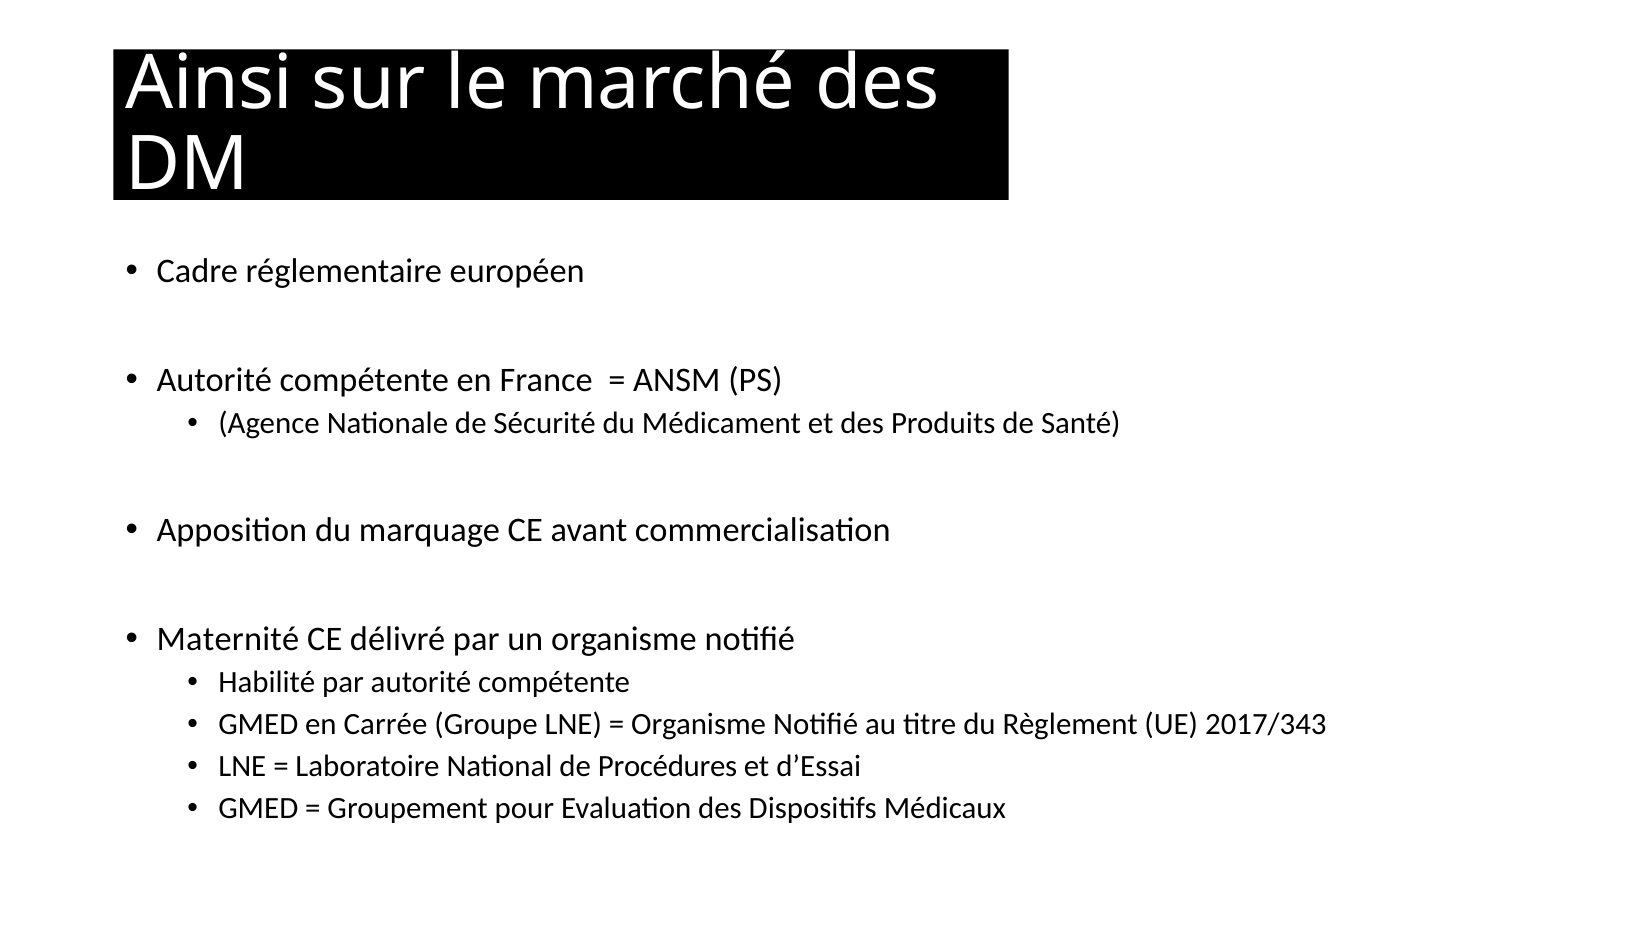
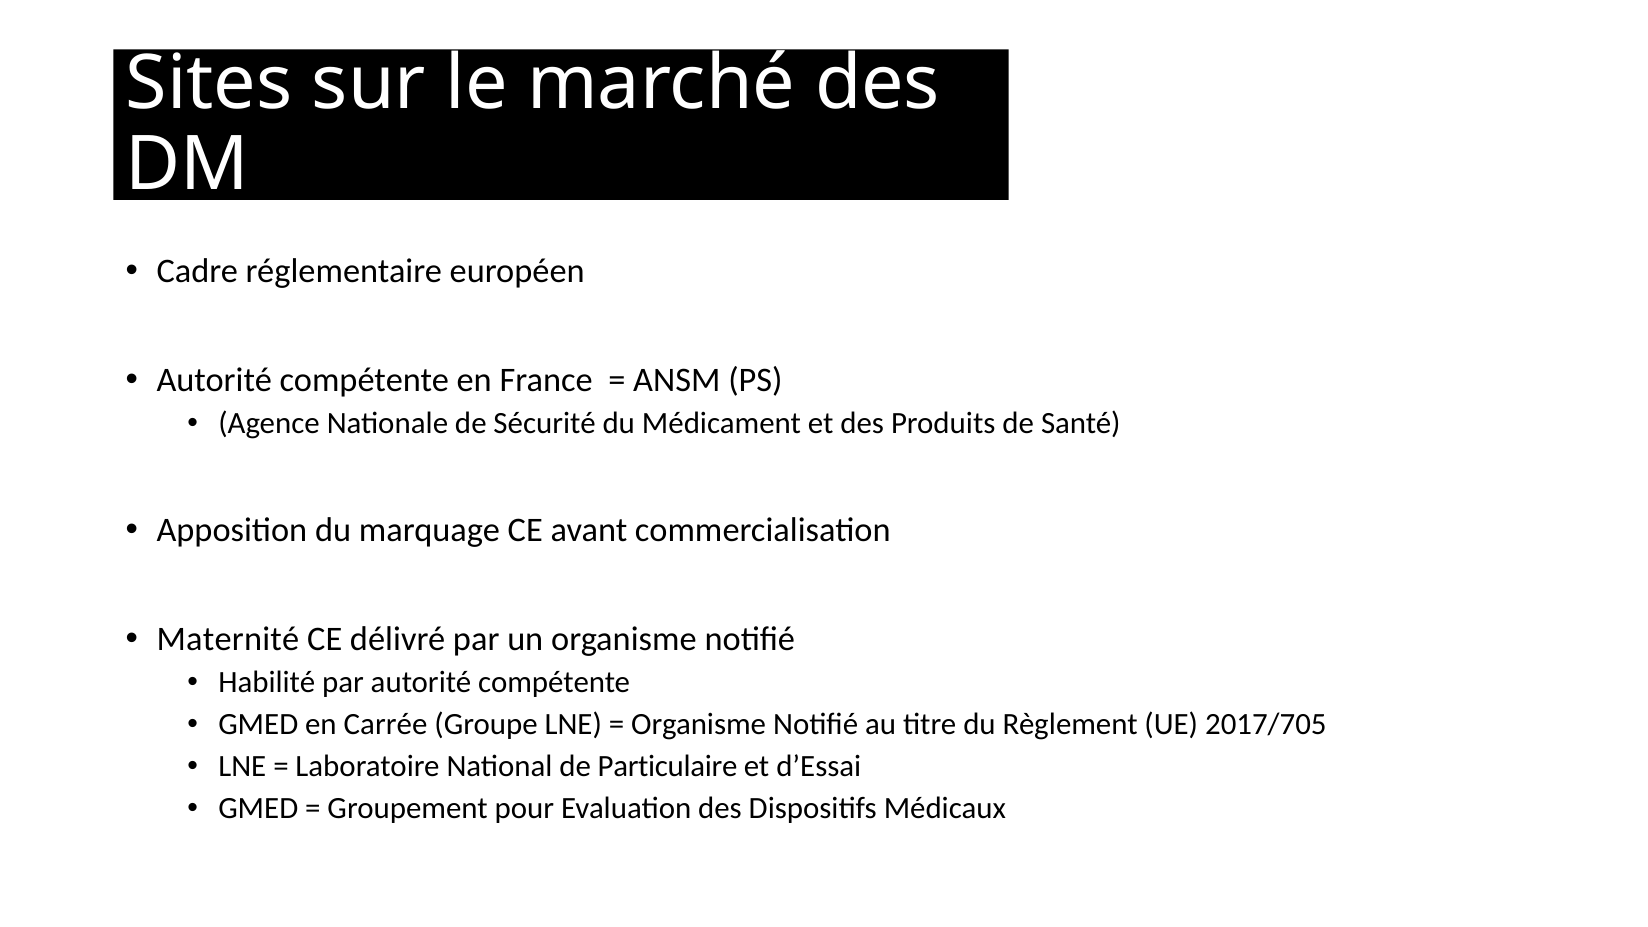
Ainsi: Ainsi -> Sites
2017/343: 2017/343 -> 2017/705
Procédures: Procédures -> Particulaire
